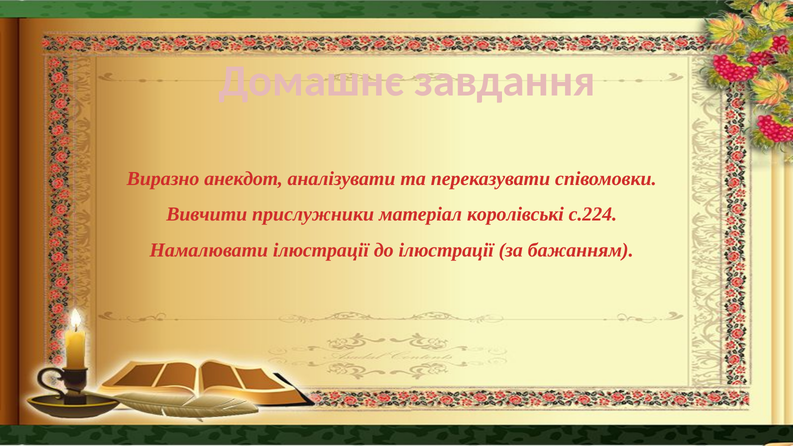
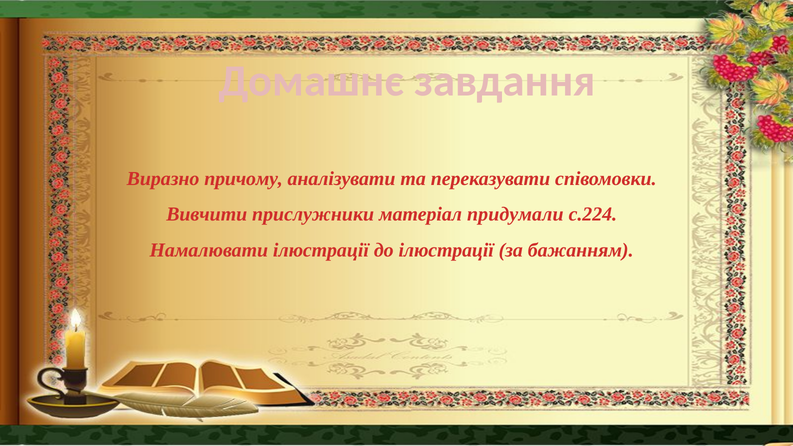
анекдот: анекдот -> причому
королівські: королівські -> придумали
